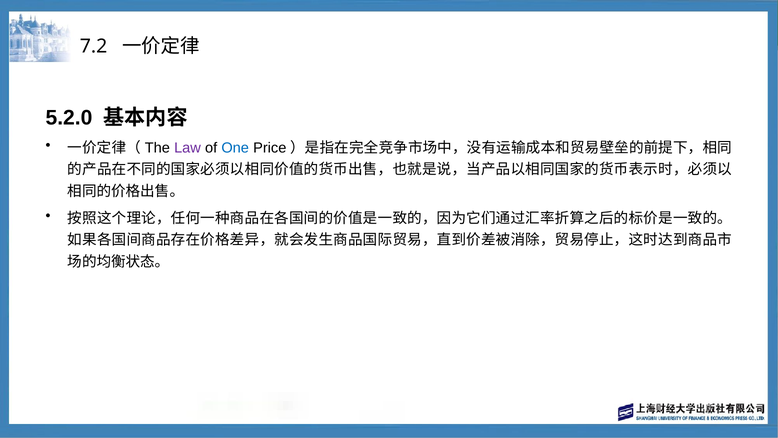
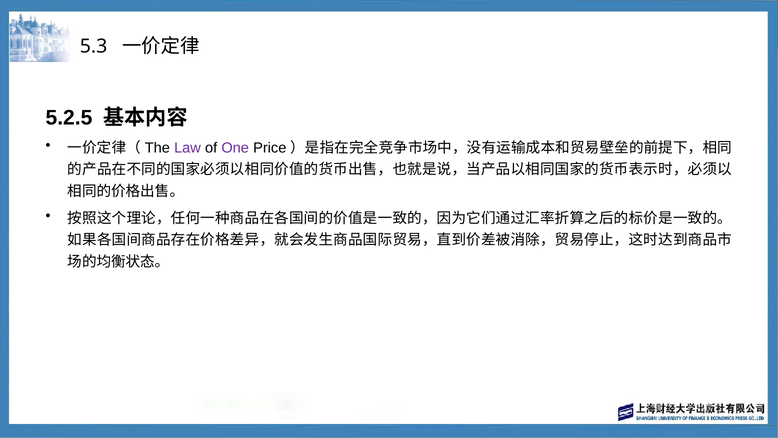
7.2: 7.2 -> 5.3
5.2.0: 5.2.0 -> 5.2.5
One colour: blue -> purple
